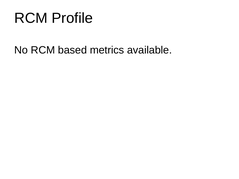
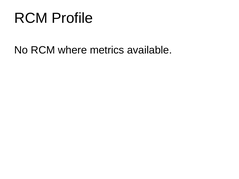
based: based -> where
